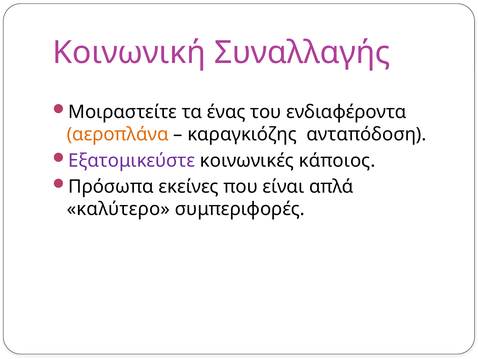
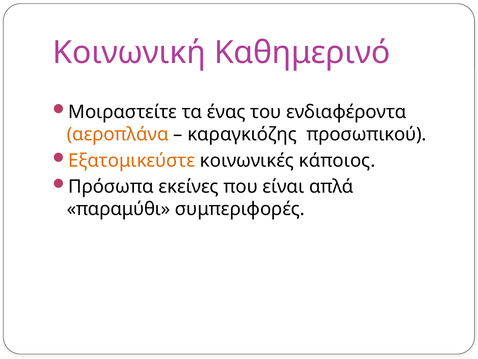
Συναλλαγής: Συναλλαγής -> Καθημερινό
ανταπόδοση: ανταπόδοση -> προσωπικού
Εξατομικεύστε colour: purple -> orange
καλύτερο: καλύτερο -> παραμύθι
